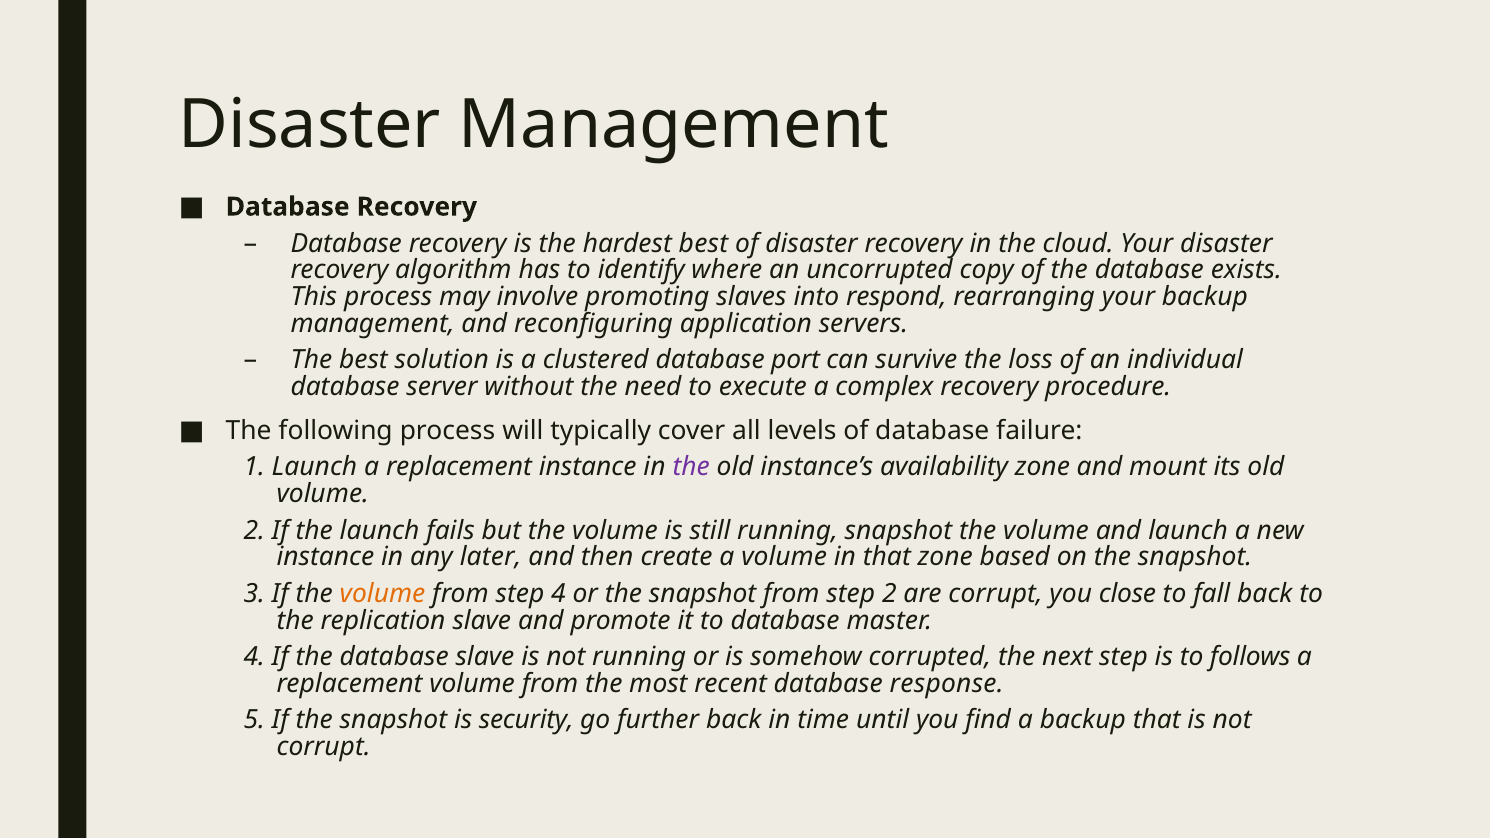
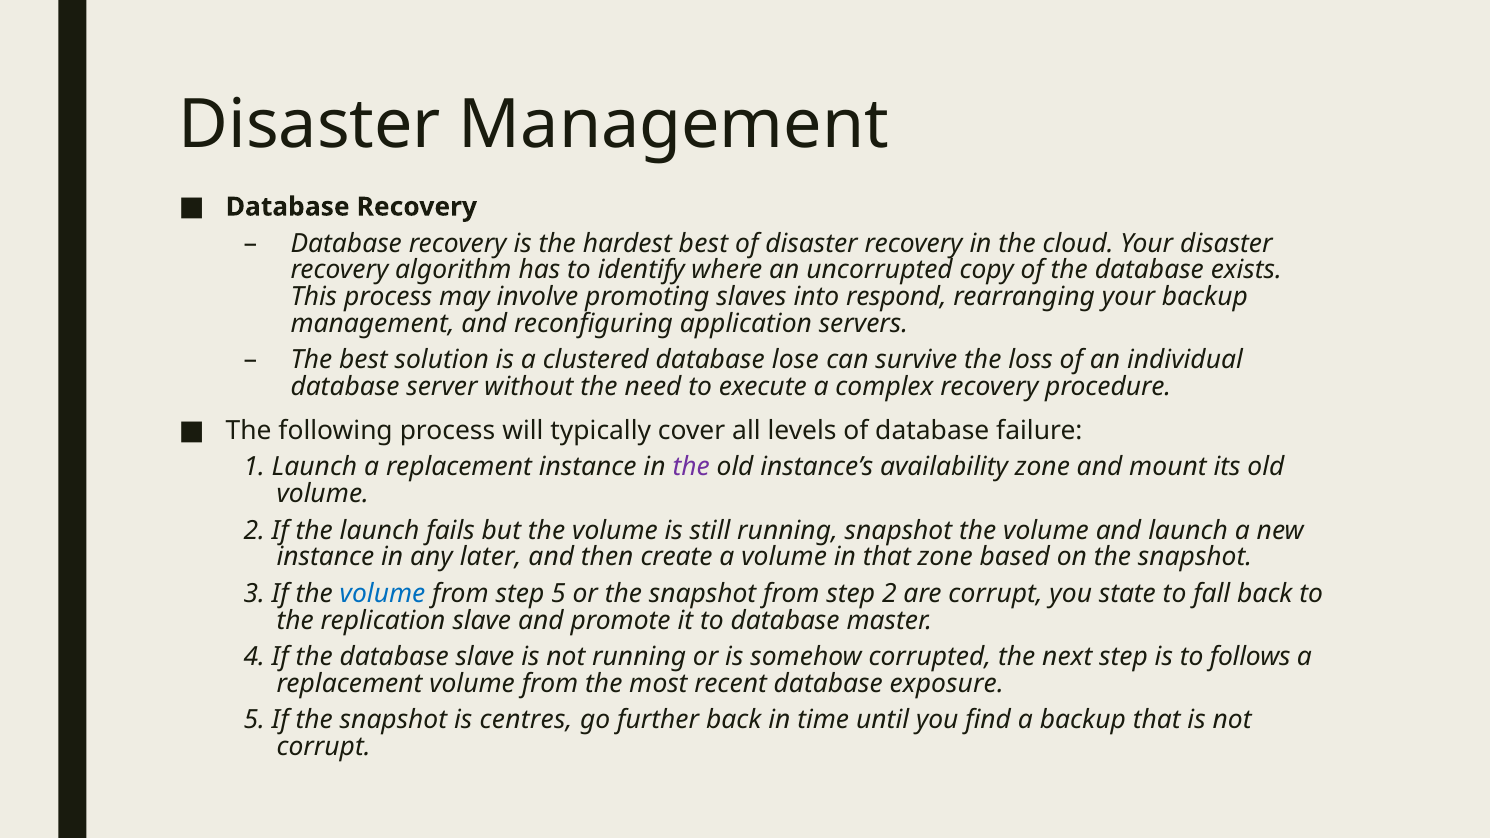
port: port -> lose
volume at (383, 594) colour: orange -> blue
step 4: 4 -> 5
close: close -> state
response: response -> exposure
security: security -> centres
